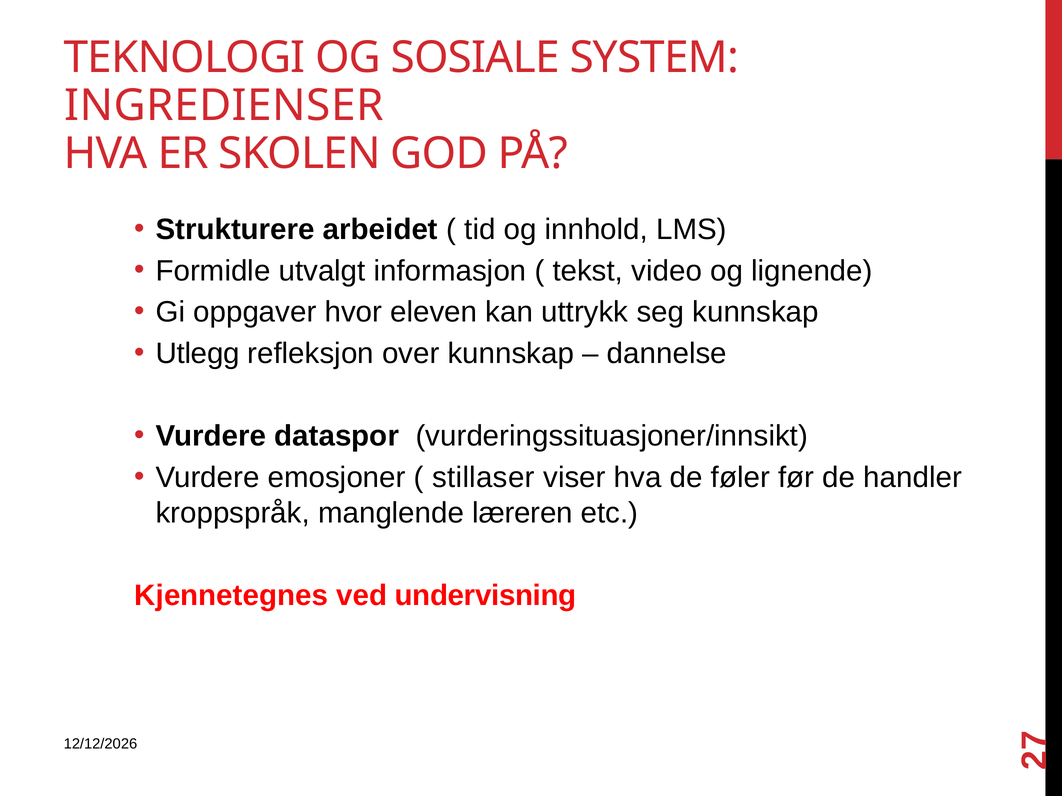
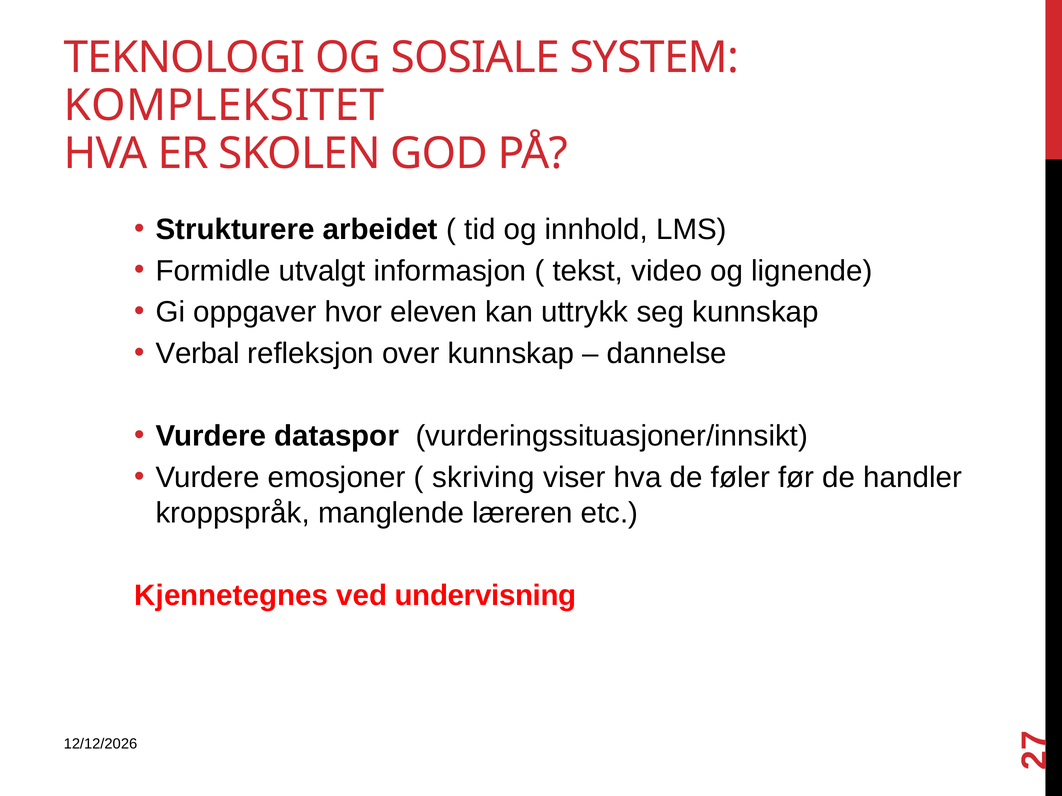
INGREDIENSER: INGREDIENSER -> KOMPLEKSITET
Utlegg: Utlegg -> Verbal
stillaser: stillaser -> skriving
